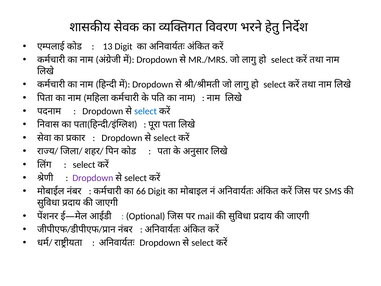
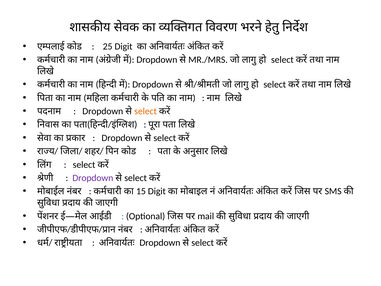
13: 13 -> 25
select at (146, 111) colour: blue -> orange
66: 66 -> 15
